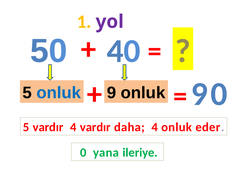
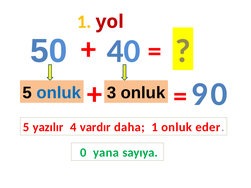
yol colour: purple -> red
9 at (111, 93): 9 -> 3
5 vardır: vardır -> yazılır
daha 4: 4 -> 1
ileriye: ileriye -> sayıya
